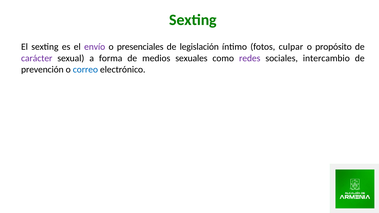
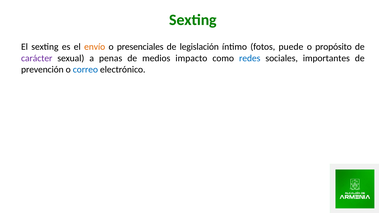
envío colour: purple -> orange
culpar: culpar -> puede
forma: forma -> penas
sexuales: sexuales -> impacto
redes colour: purple -> blue
intercambio: intercambio -> importantes
